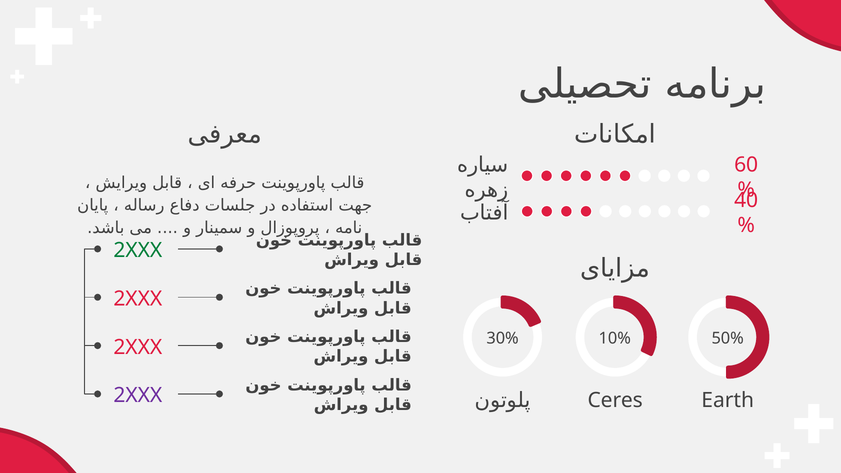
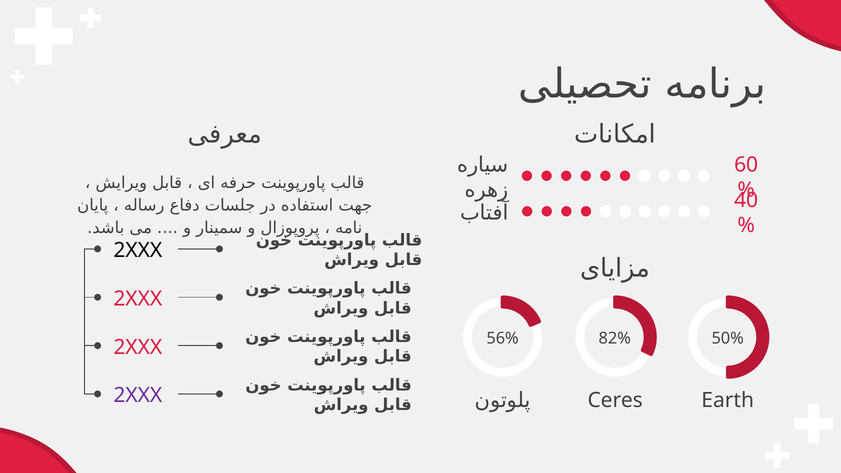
2XXX at (138, 250) colour: green -> black
30%: 30% -> 56%
10%: 10% -> 82%
